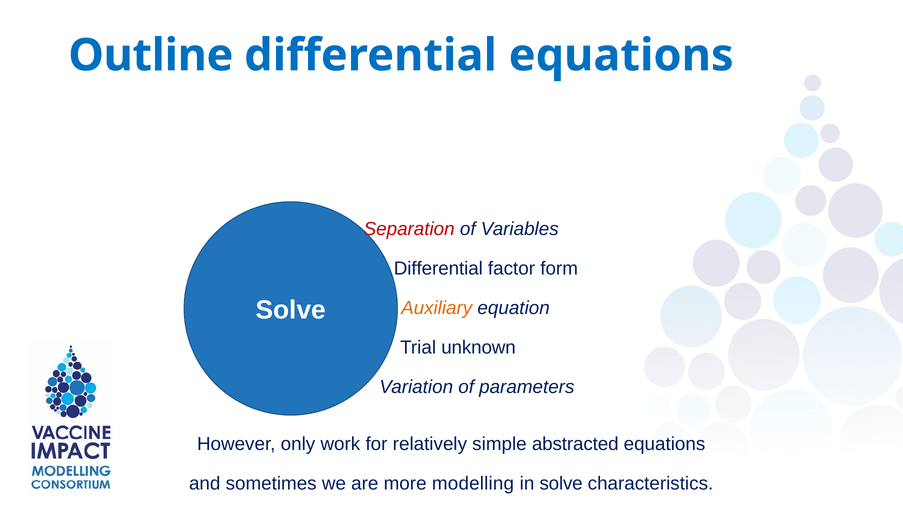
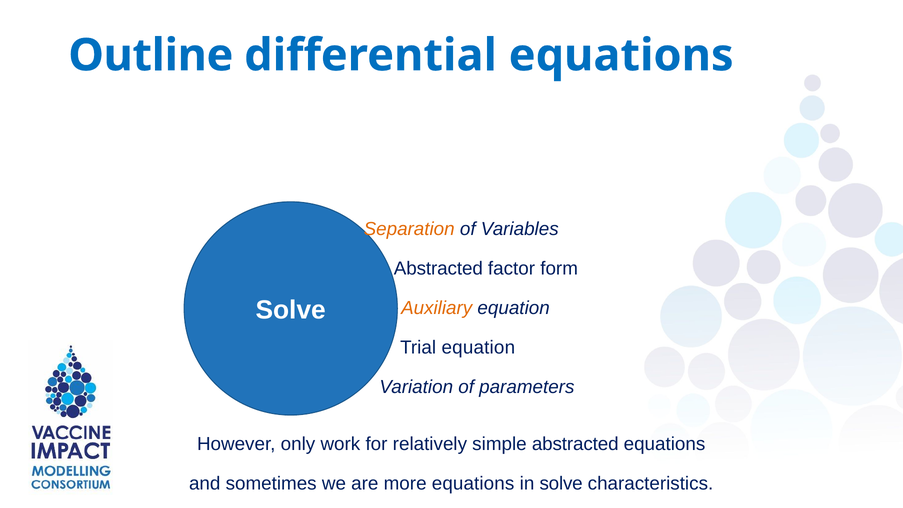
Separation colour: red -> orange
Differential at (438, 268): Differential -> Abstracted
Trial unknown: unknown -> equation
more modelling: modelling -> equations
